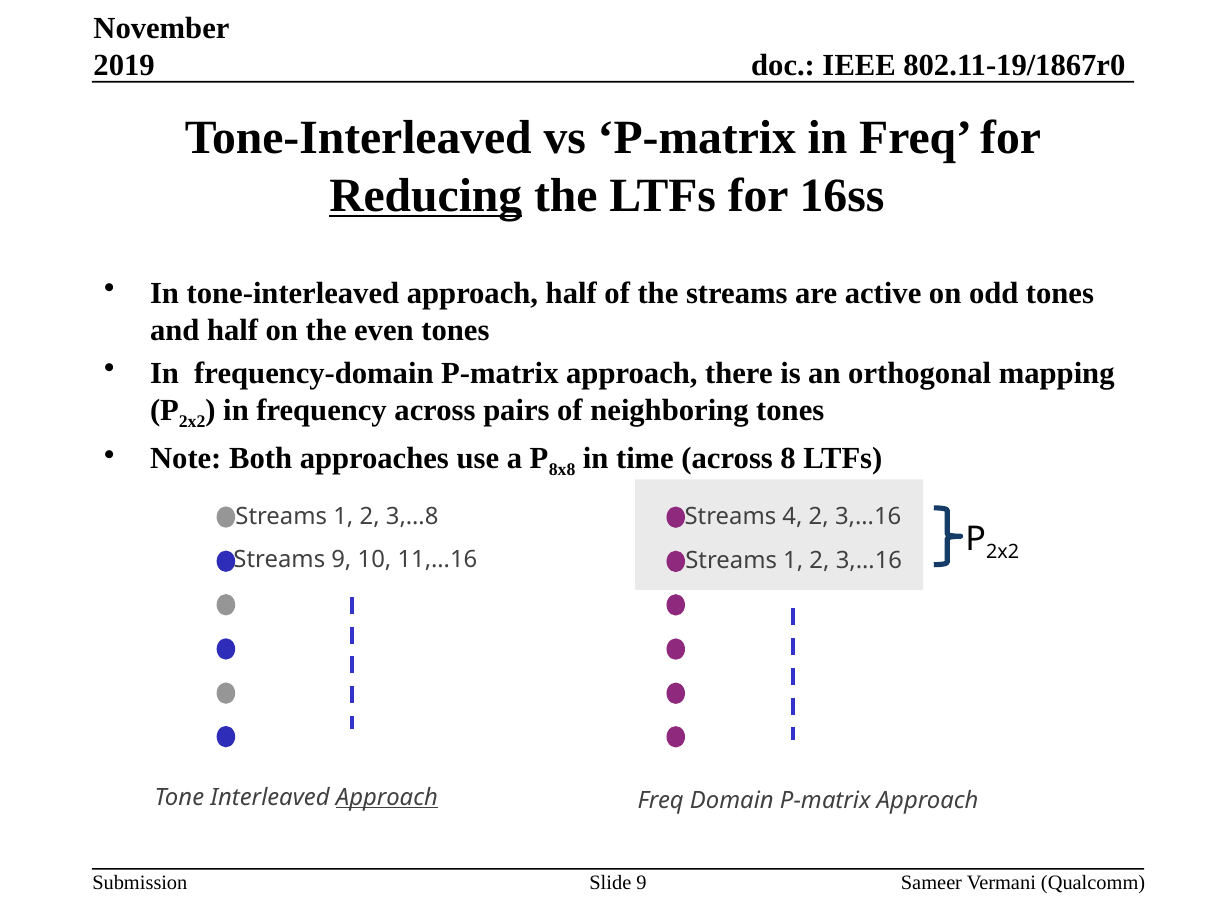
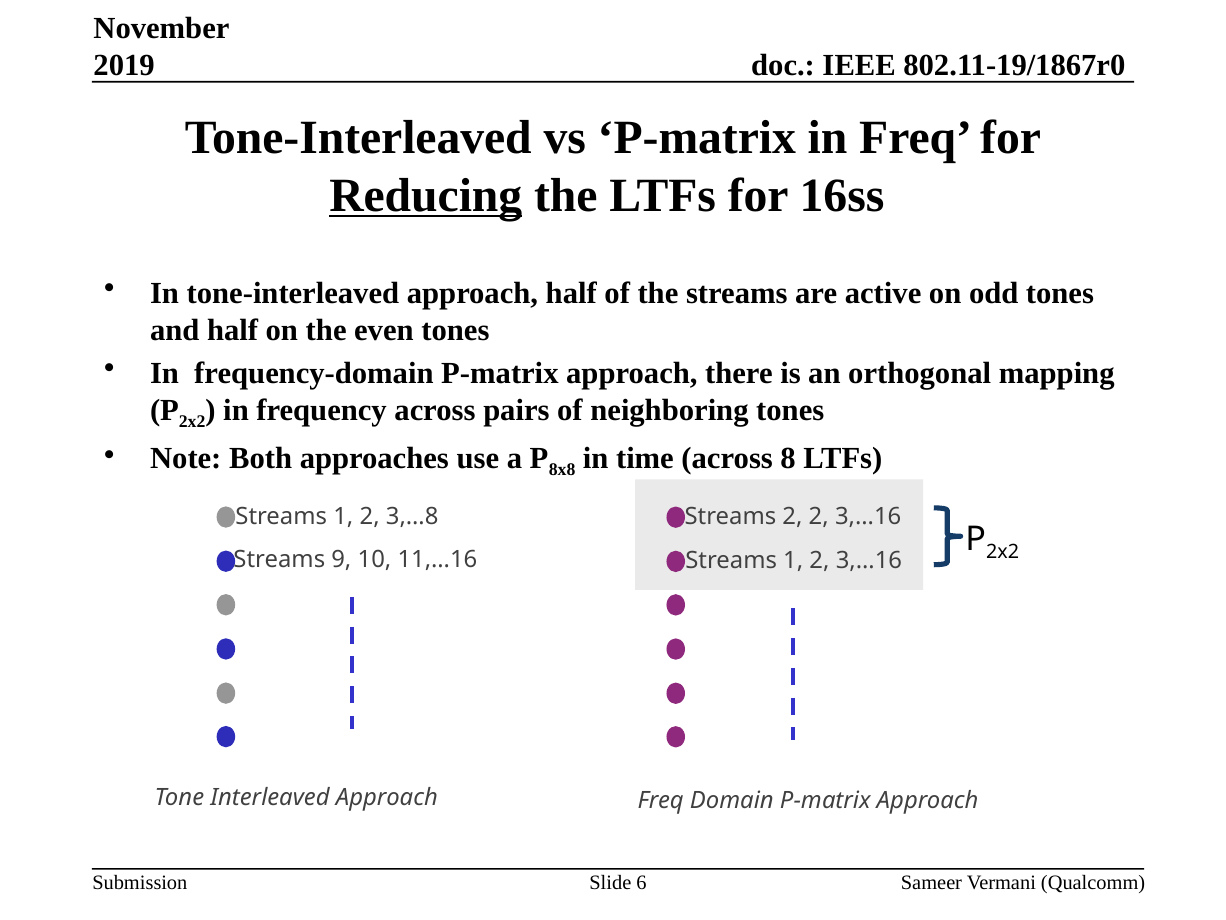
Streams 4: 4 -> 2
Approach at (387, 797) underline: present -> none
Slide 9: 9 -> 6
